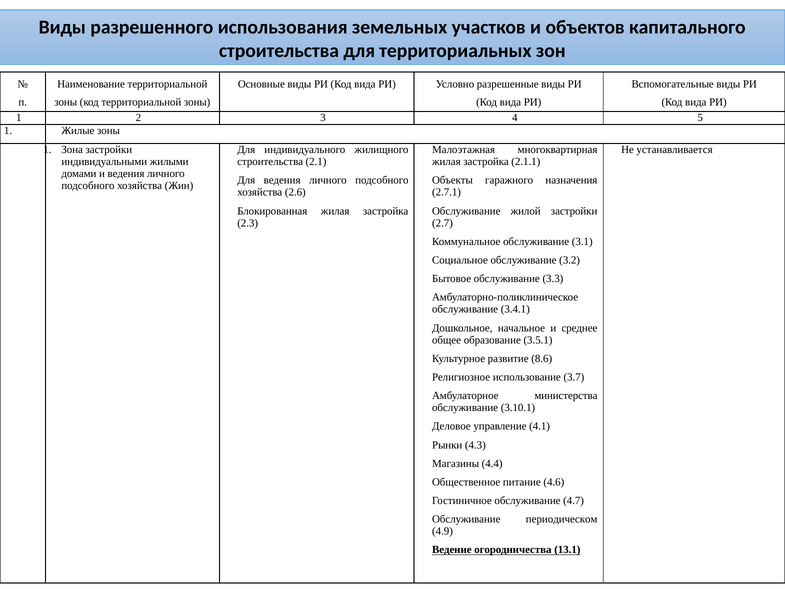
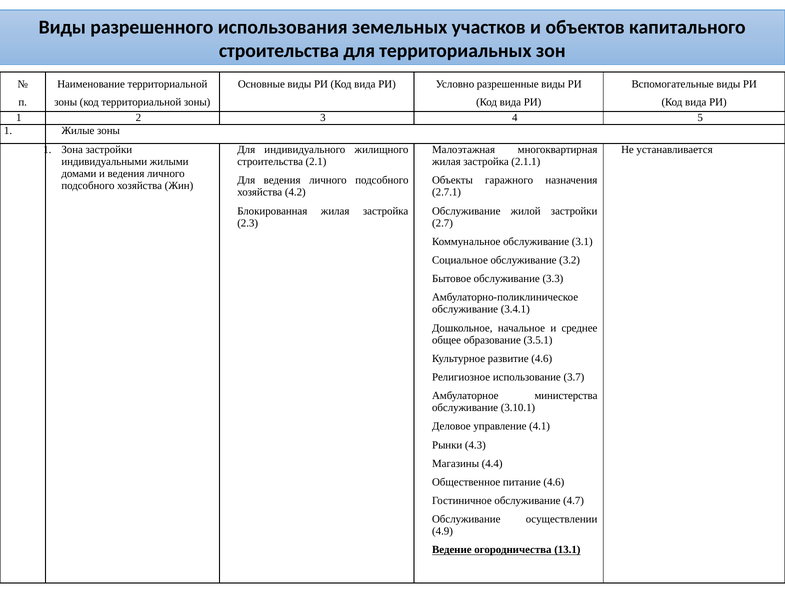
2.6: 2.6 -> 4.2
развитие 8.6: 8.6 -> 4.6
периодическом: периодическом -> осуществлении
